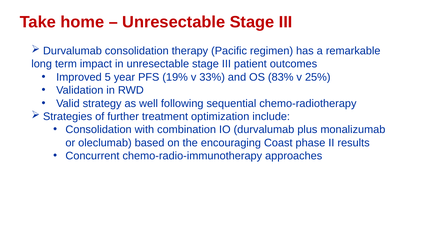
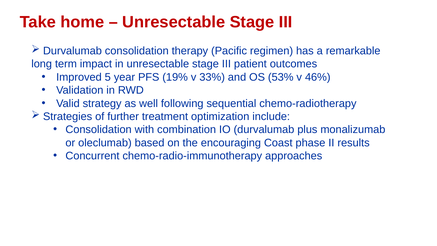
83%: 83% -> 53%
25%: 25% -> 46%
